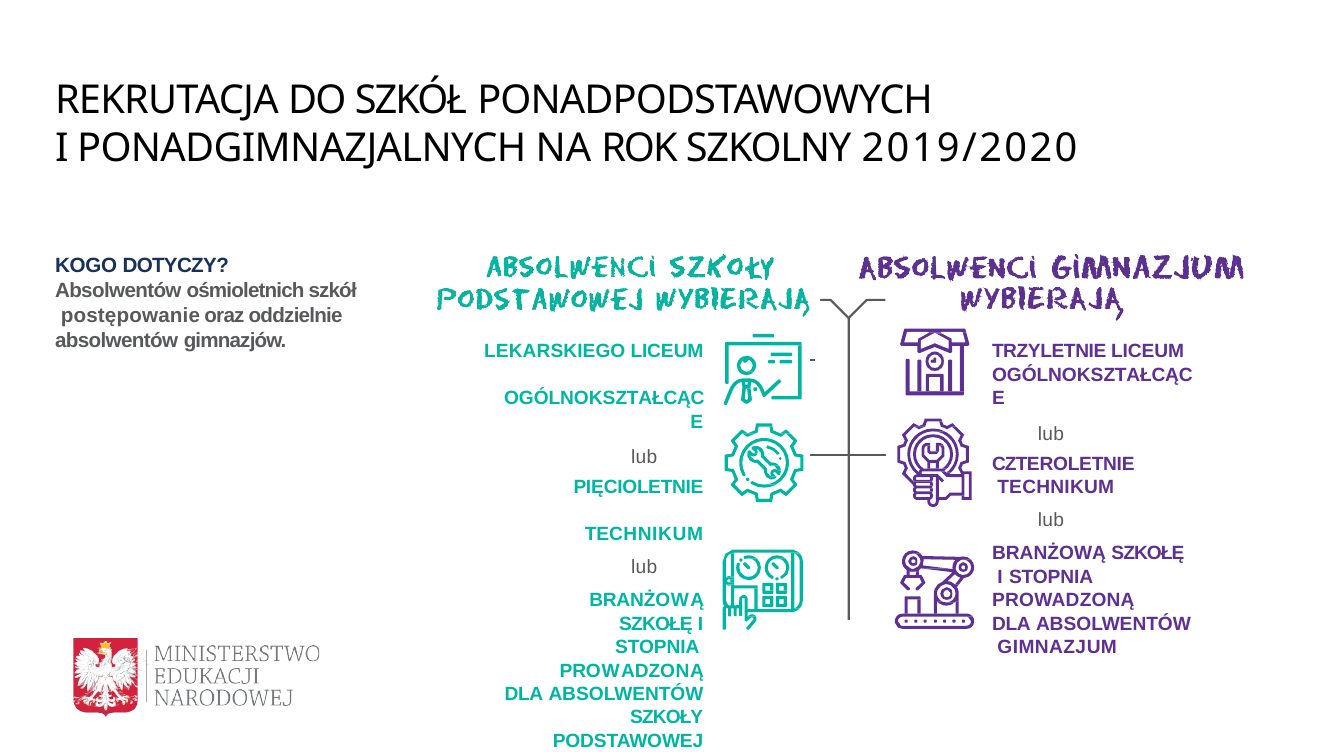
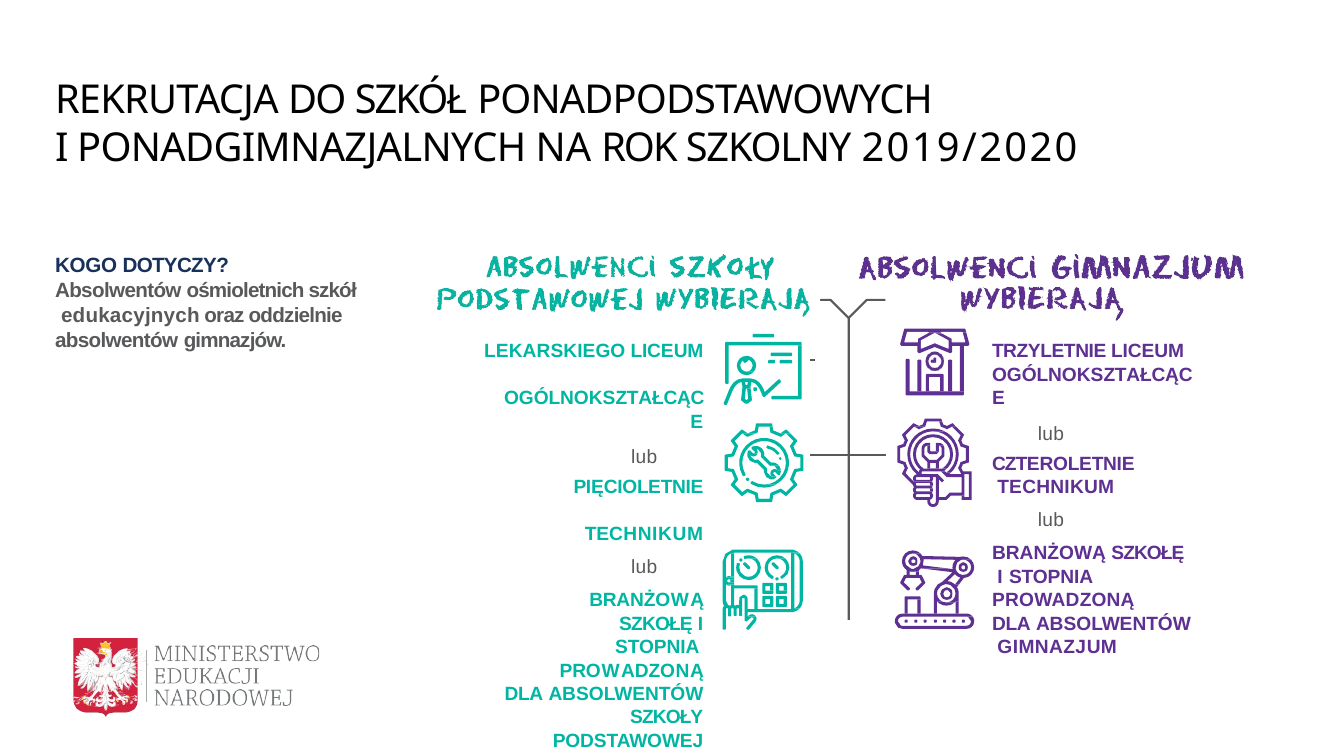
postępowanie: postępowanie -> edukacyjnych
